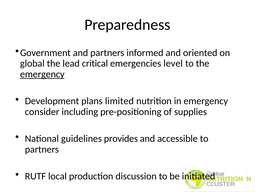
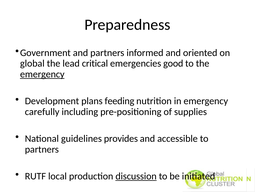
level: level -> good
limited: limited -> feeding
consider: consider -> carefully
discussion underline: none -> present
